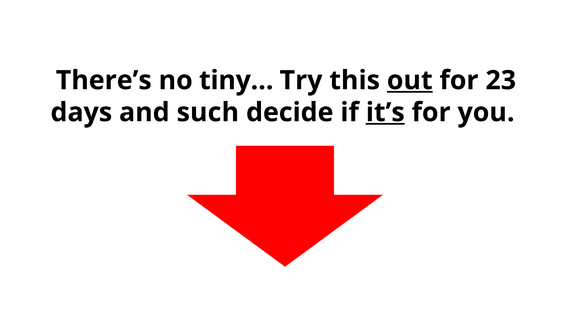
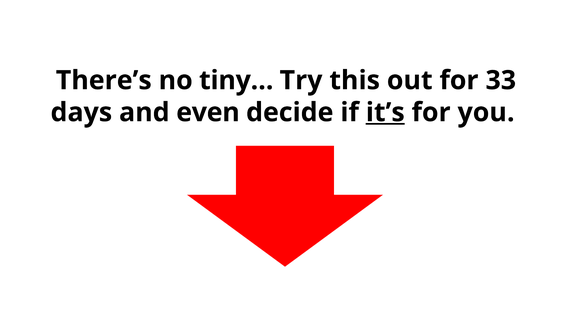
out underline: present -> none
23: 23 -> 33
such: such -> even
